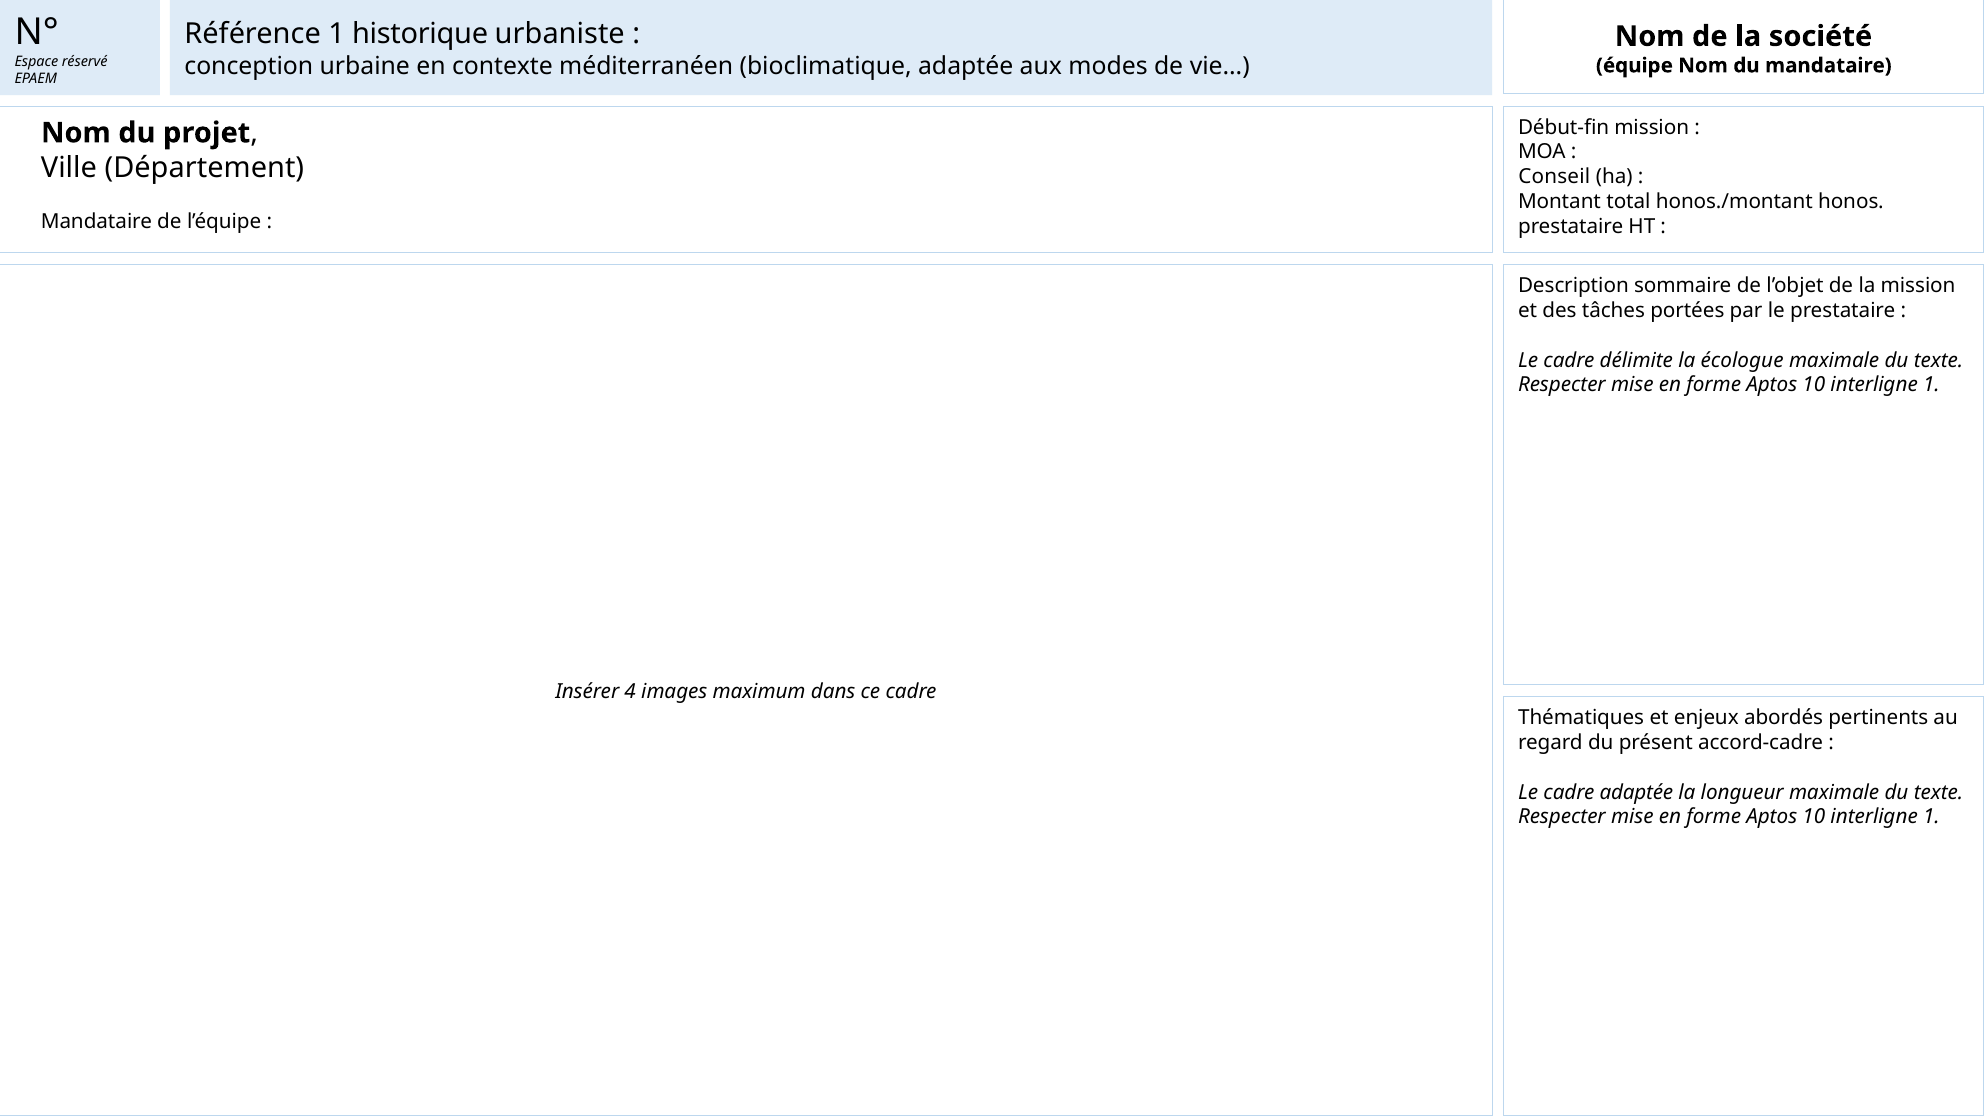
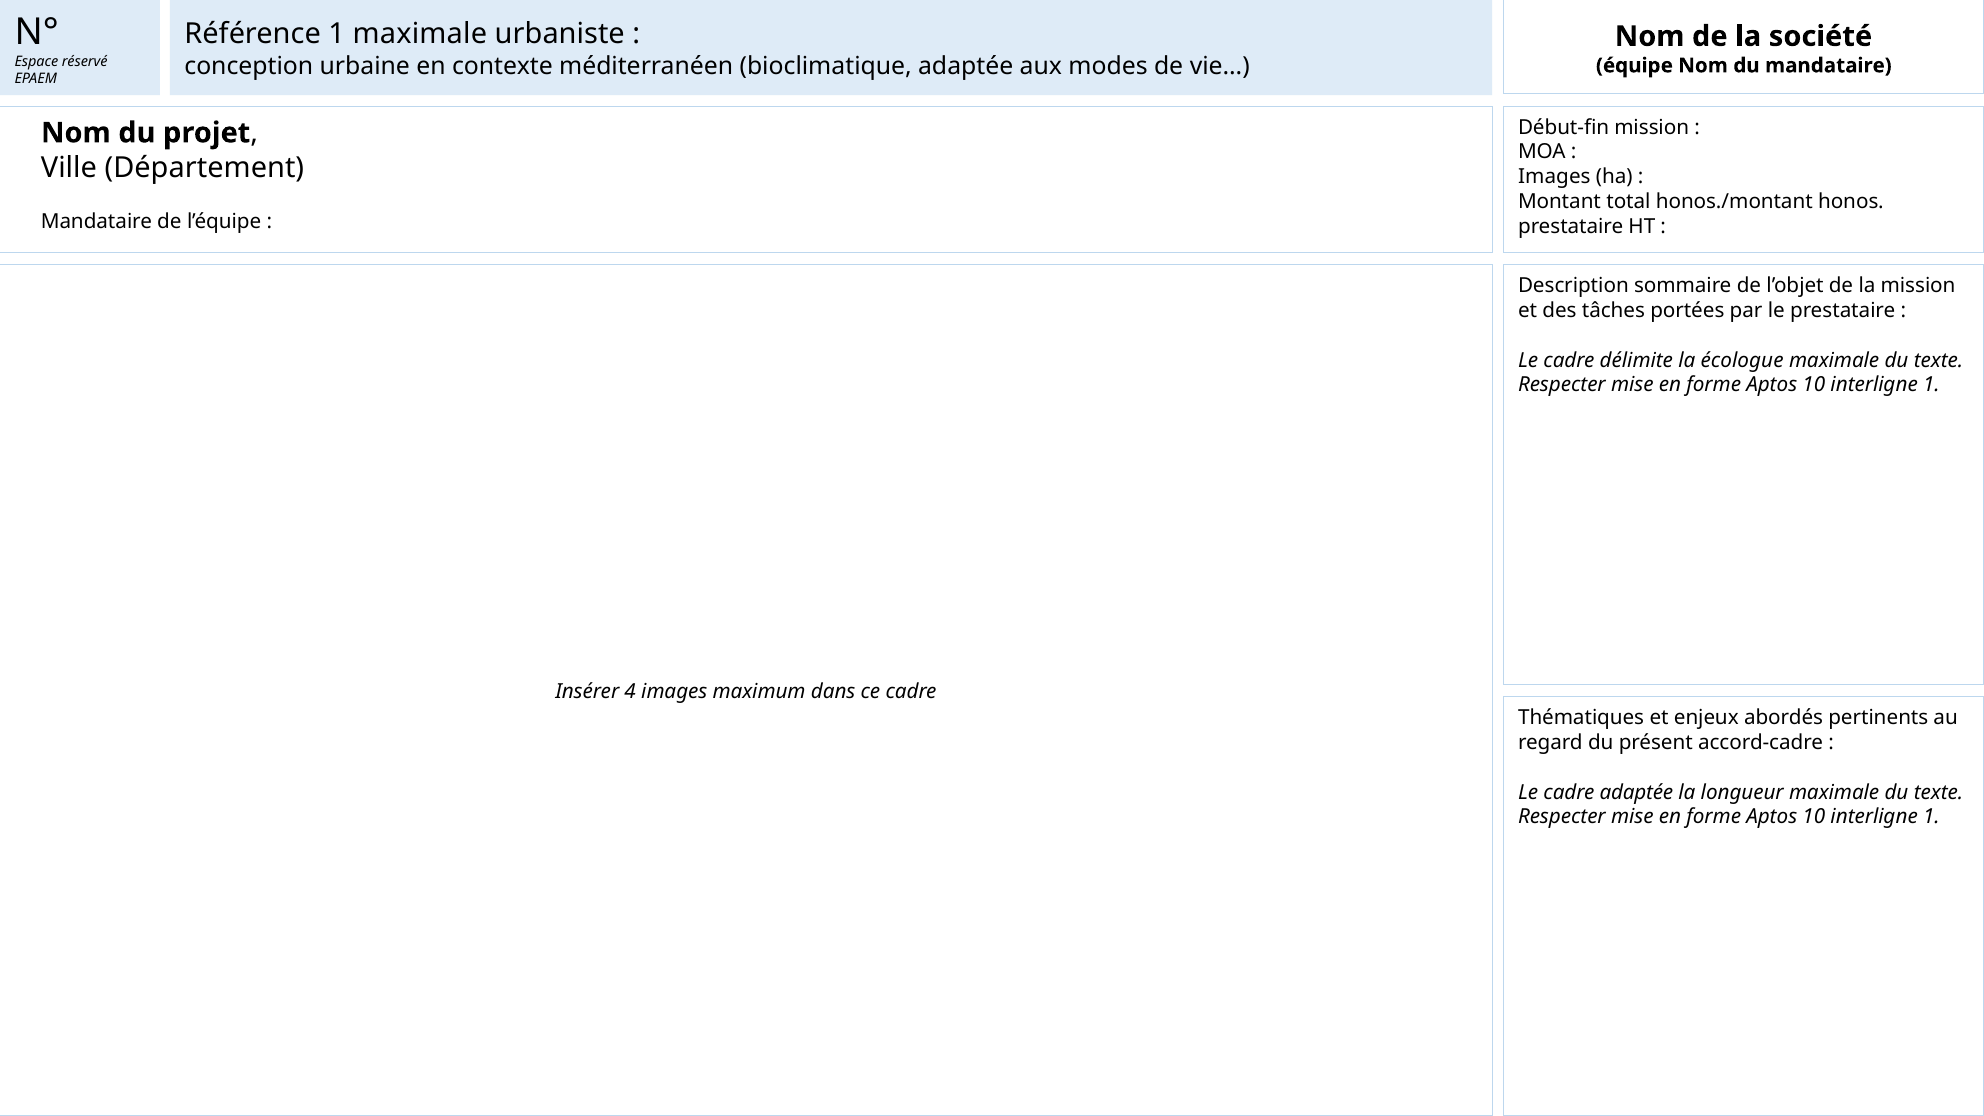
1 historique: historique -> maximale
Conseil at (1554, 177): Conseil -> Images
